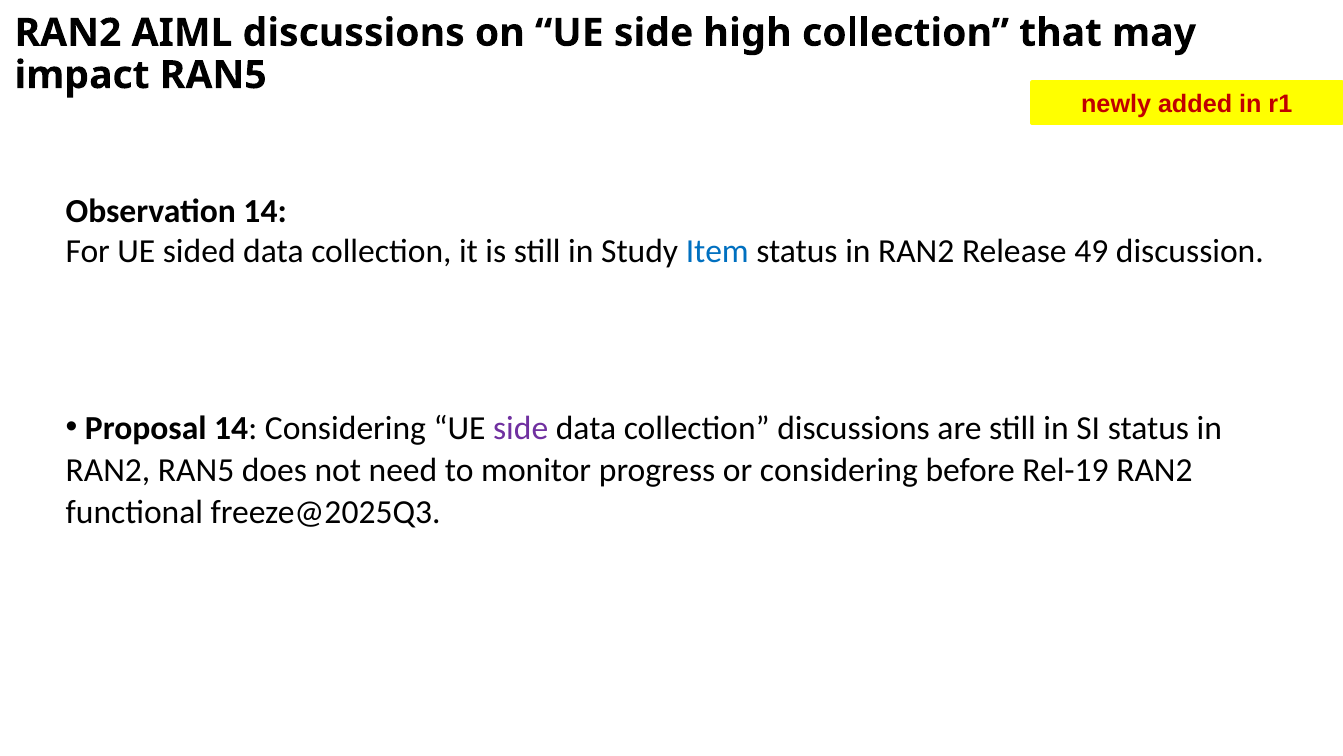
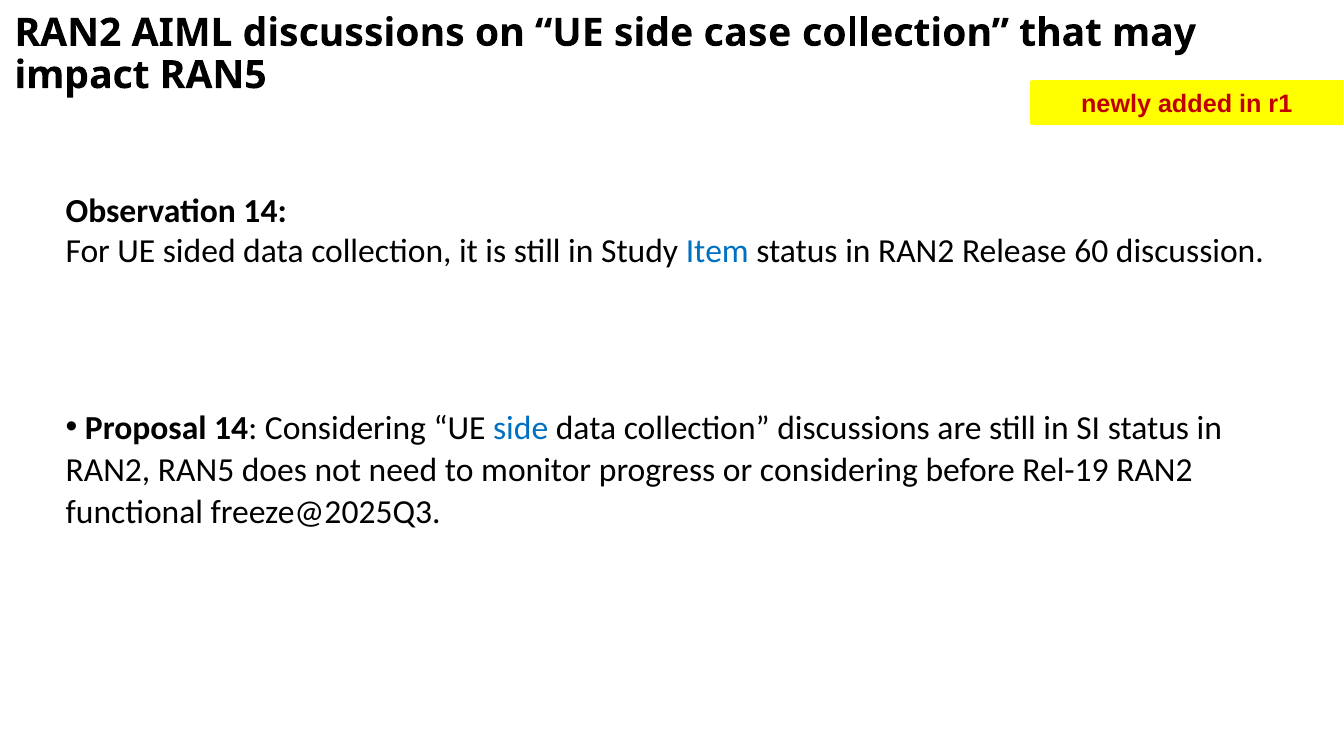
high: high -> case
49: 49 -> 60
side at (521, 428) colour: purple -> blue
